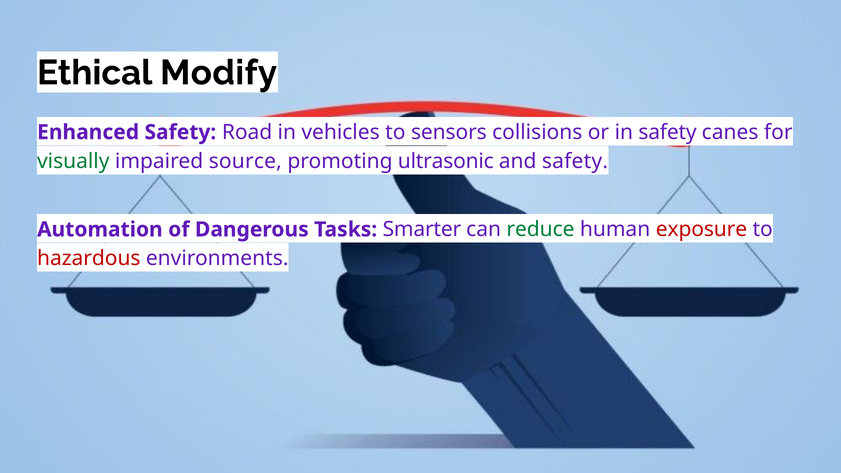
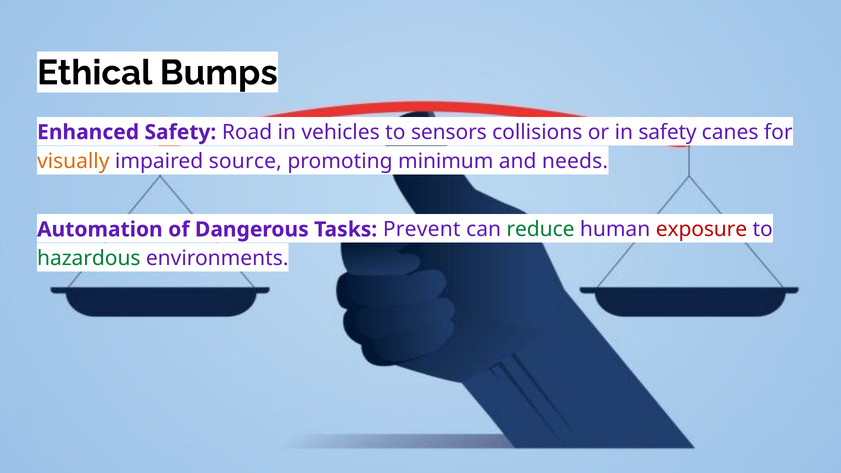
Modify: Modify -> Bumps
visually colour: green -> orange
ultrasonic: ultrasonic -> minimum
and safety: safety -> needs
Smarter: Smarter -> Prevent
hazardous colour: red -> green
